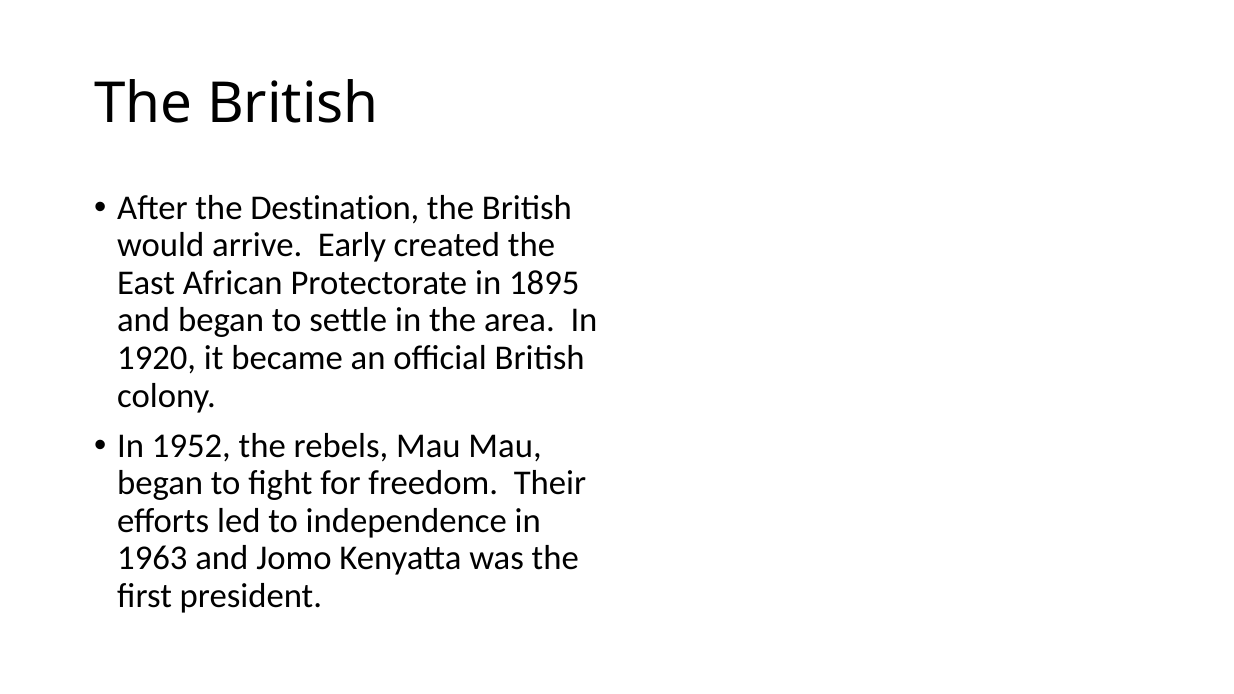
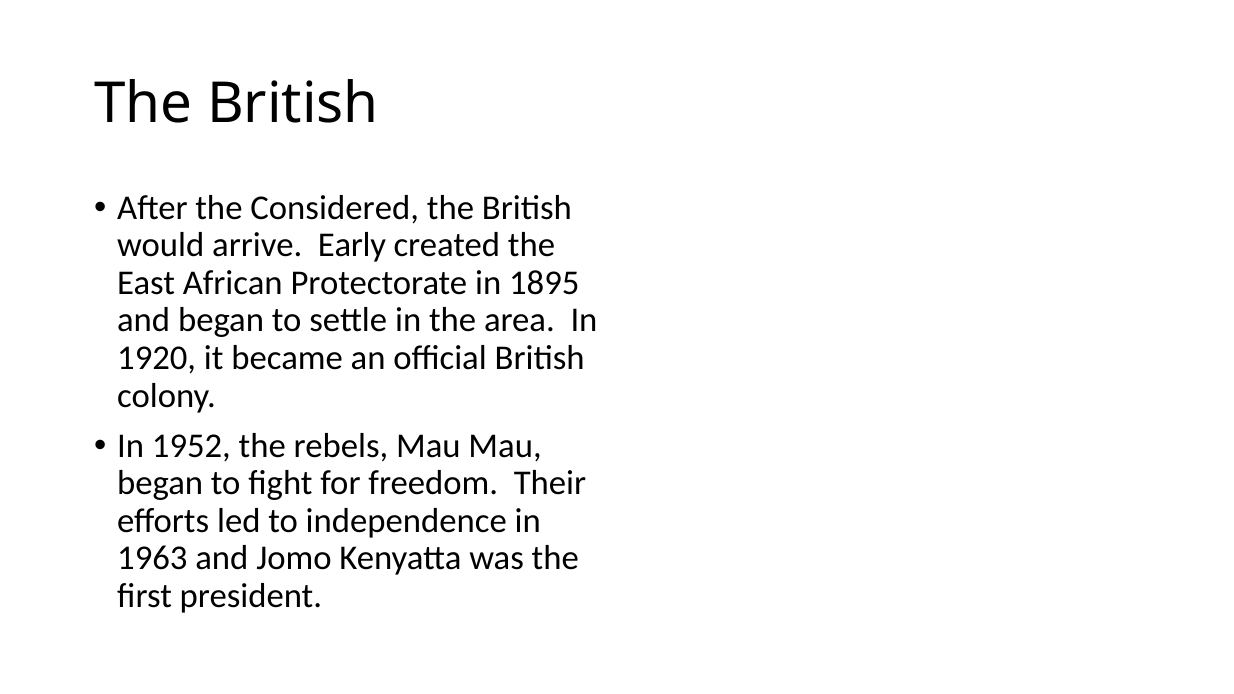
Destination: Destination -> Considered
